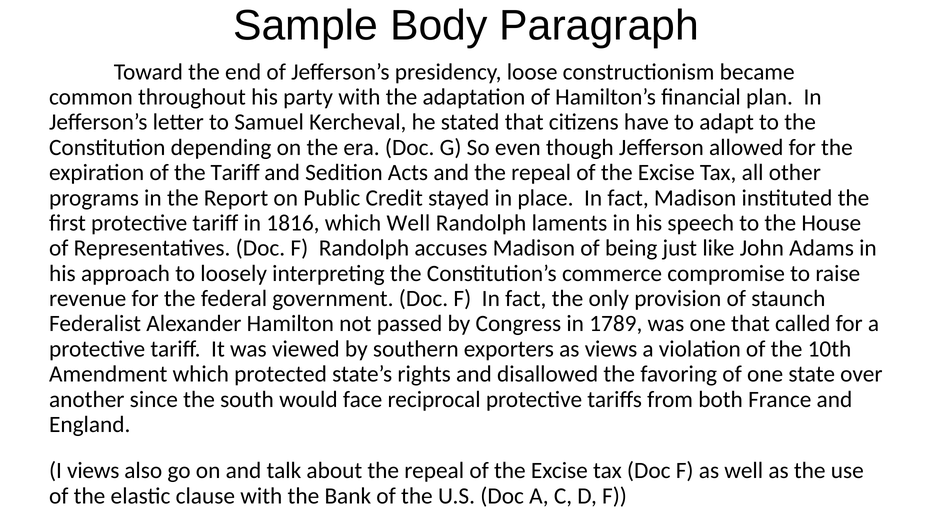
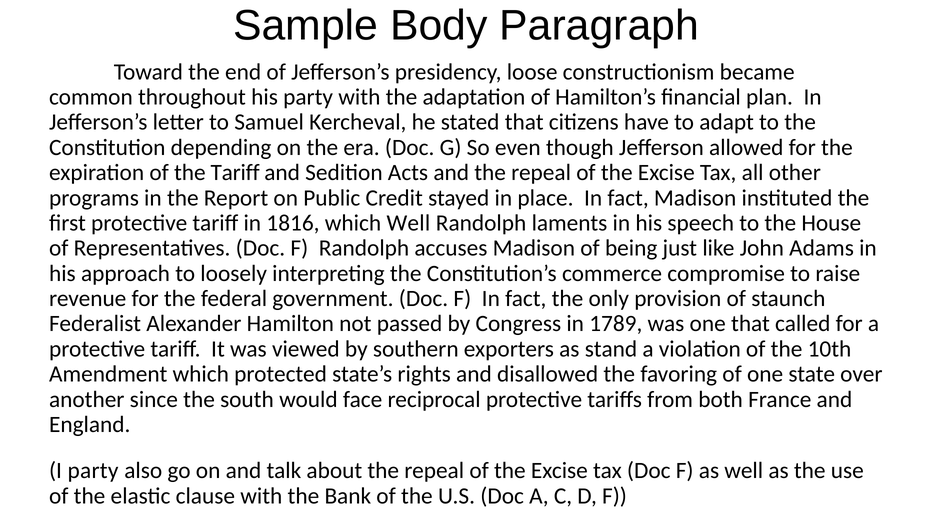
as views: views -> stand
I views: views -> party
